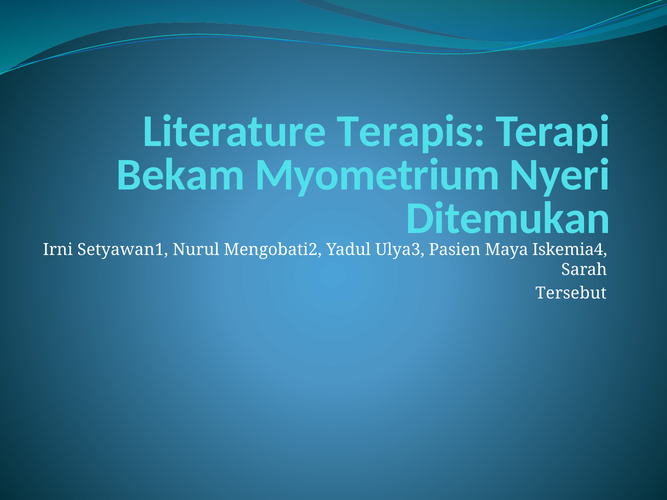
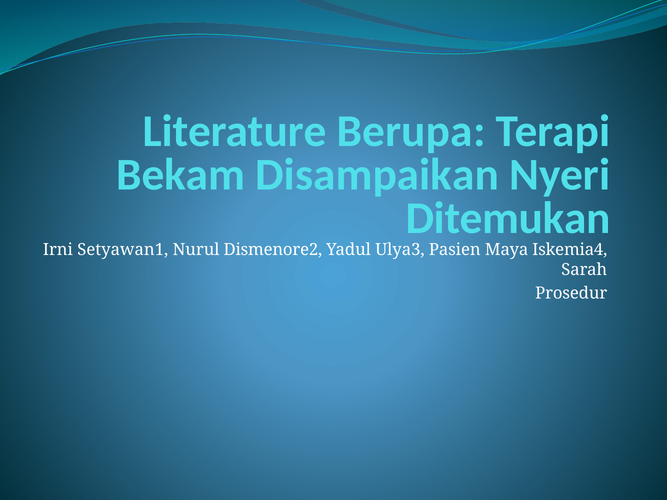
Terapis: Terapis -> Berupa
Myometrium: Myometrium -> Disampaikan
Mengobati2: Mengobati2 -> Dismenore2
Tersebut: Tersebut -> Prosedur
